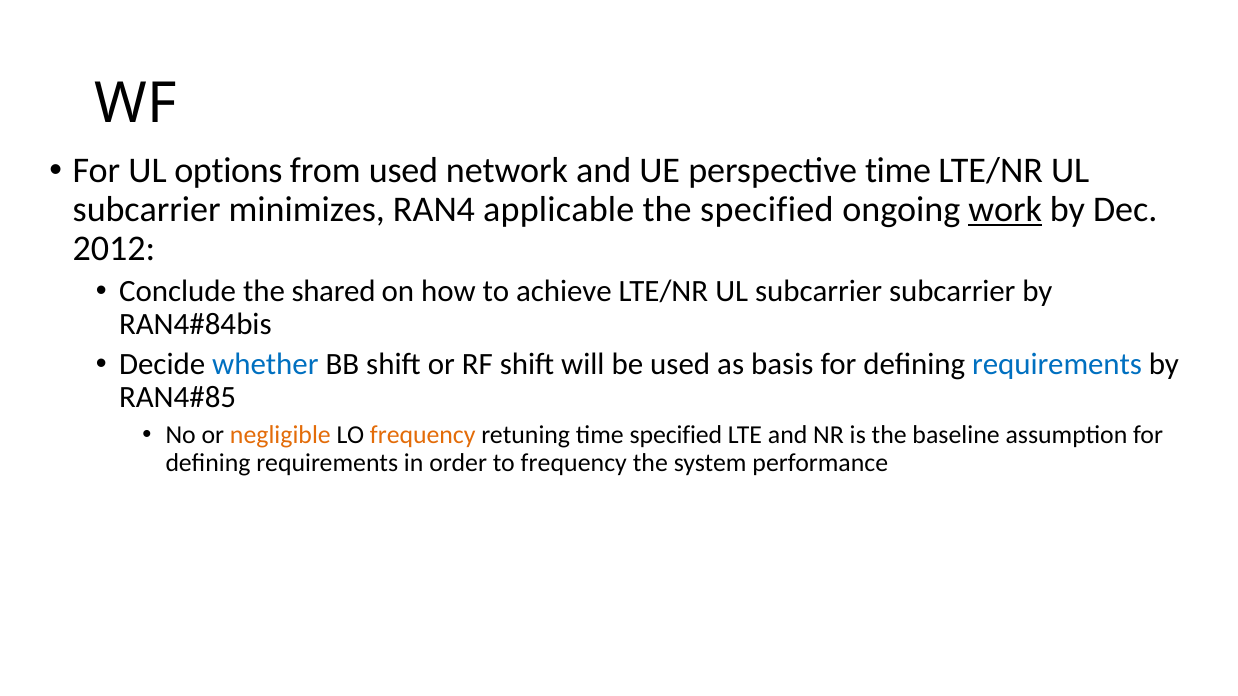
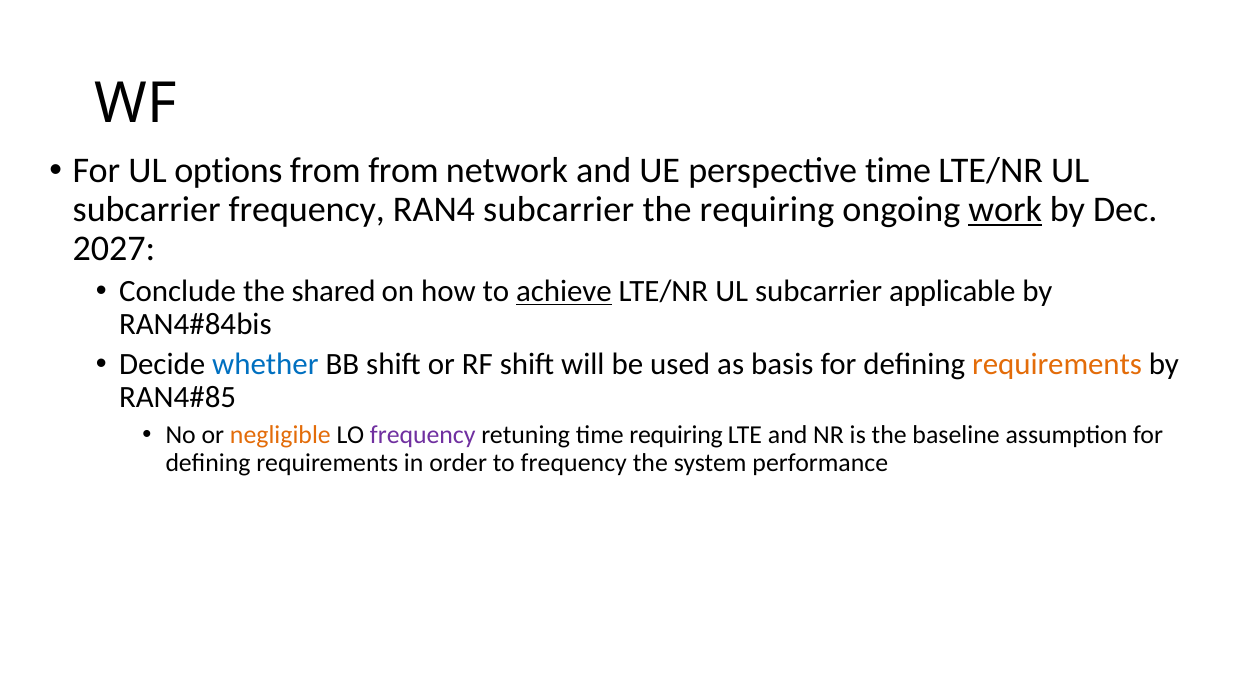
from used: used -> from
subcarrier minimizes: minimizes -> frequency
RAN4 applicable: applicable -> subcarrier
the specified: specified -> requiring
2012: 2012 -> 2027
achieve underline: none -> present
subcarrier subcarrier: subcarrier -> applicable
requirements at (1057, 365) colour: blue -> orange
frequency at (423, 435) colour: orange -> purple
time specified: specified -> requiring
